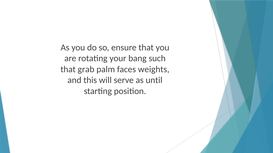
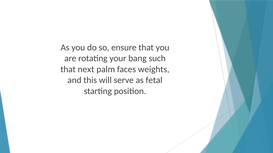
grab: grab -> next
until: until -> fetal
